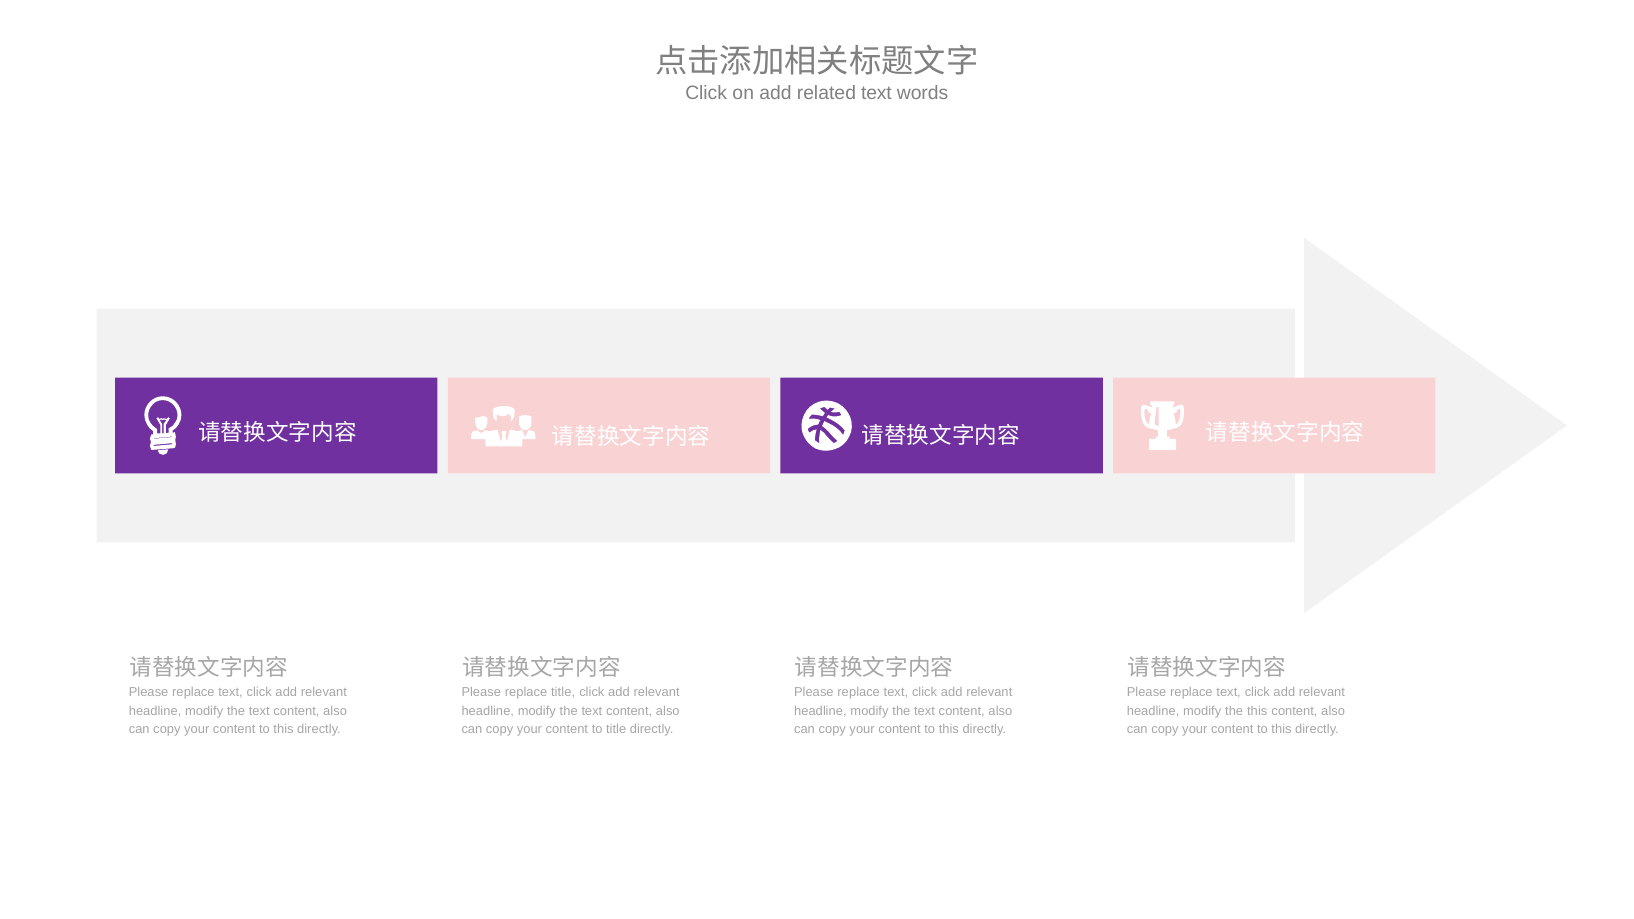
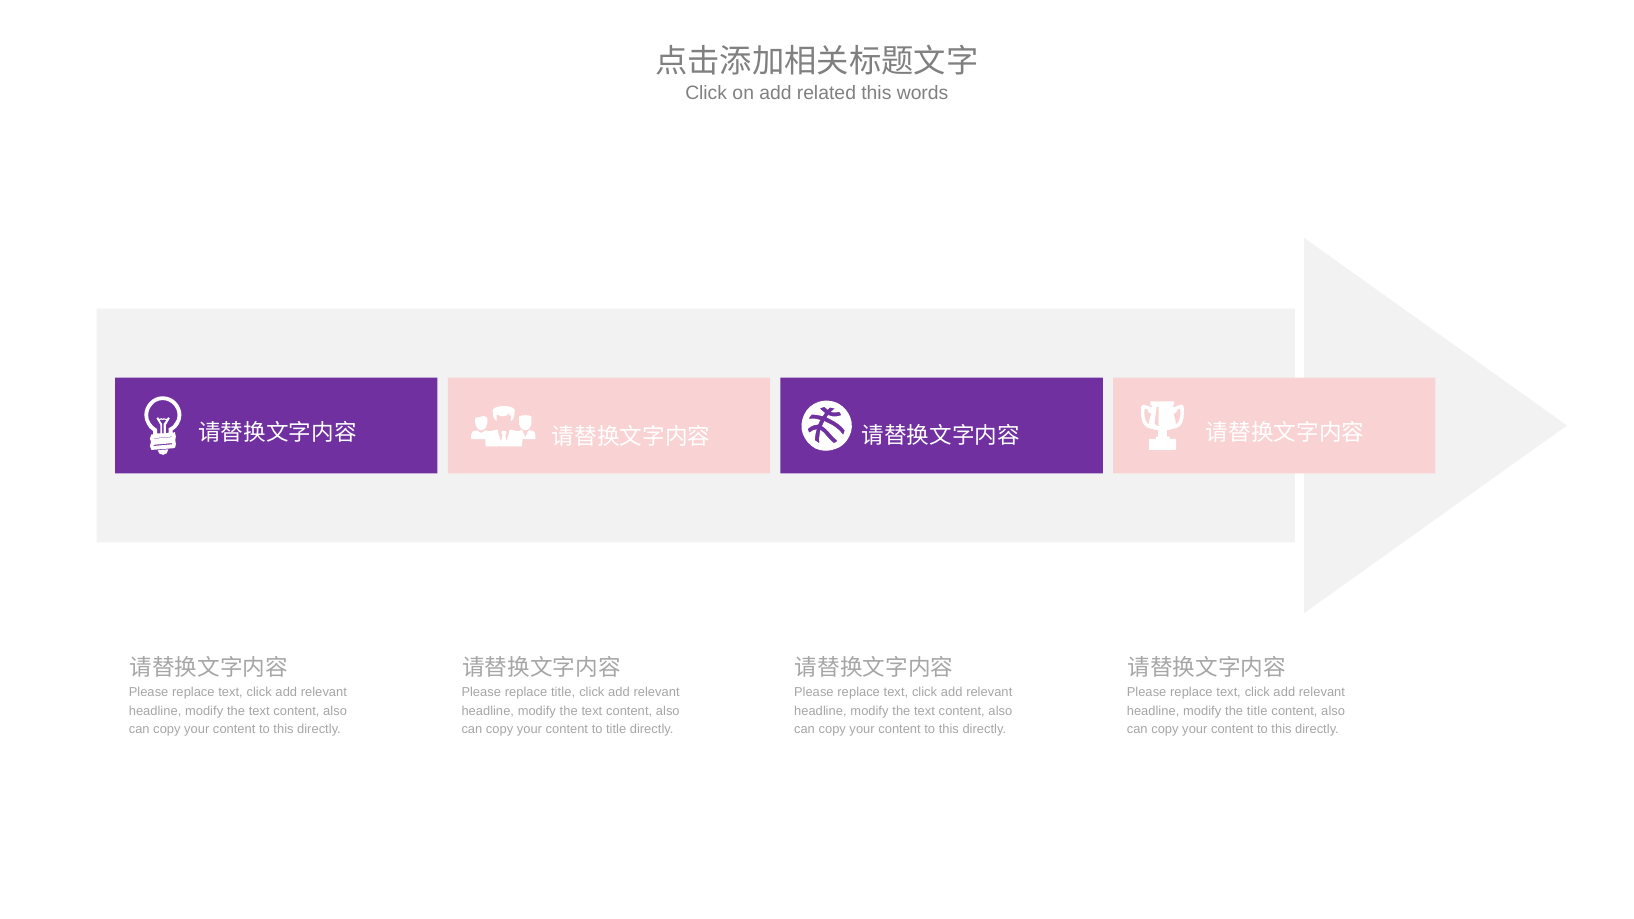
related text: text -> this
the this: this -> title
